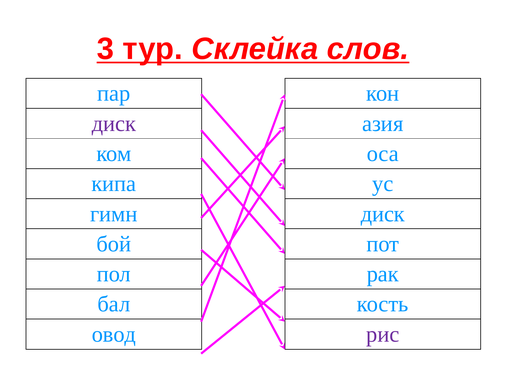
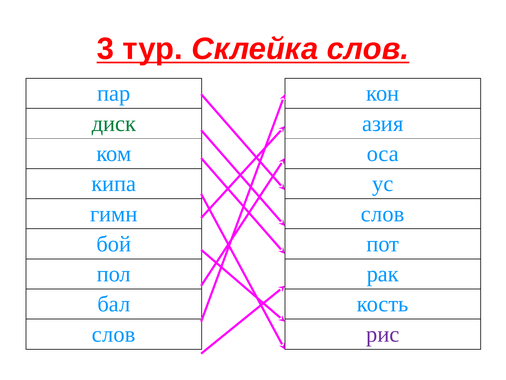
диск at (114, 123) colour: purple -> green
диск at (383, 214): диск -> слов
овод at (114, 334): овод -> слов
